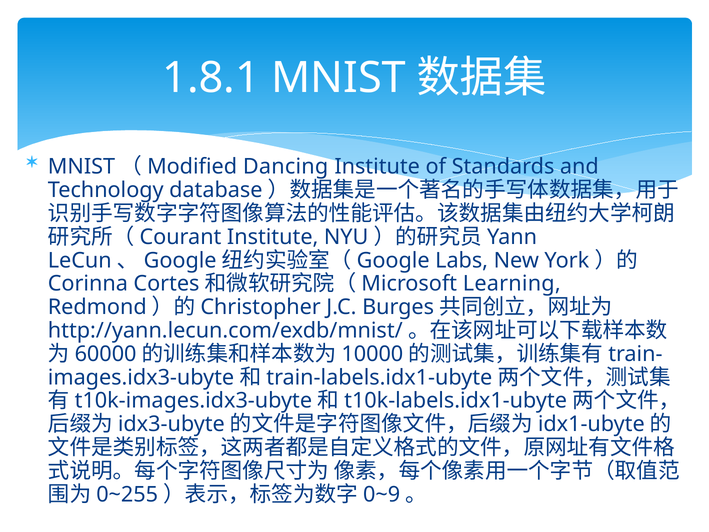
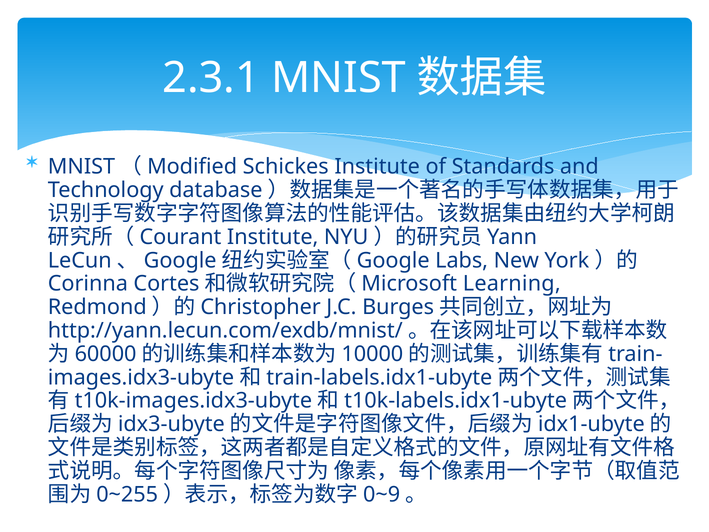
1.8.1: 1.8.1 -> 2.3.1
Dancing: Dancing -> Schickes
